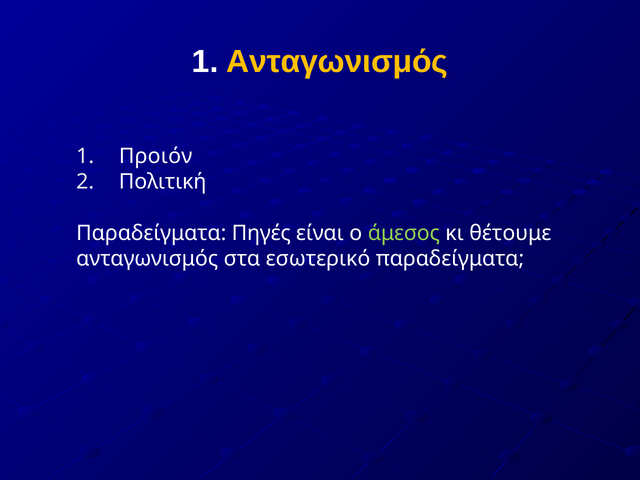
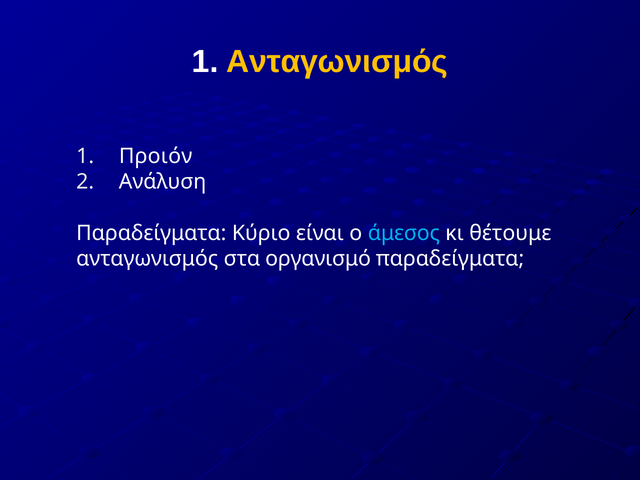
Πολιτική: Πολιτική -> Ανάλυση
Πηγές: Πηγές -> Κύριο
άμεσος colour: light green -> light blue
εσωτερικό: εσωτερικό -> οργανισμό
